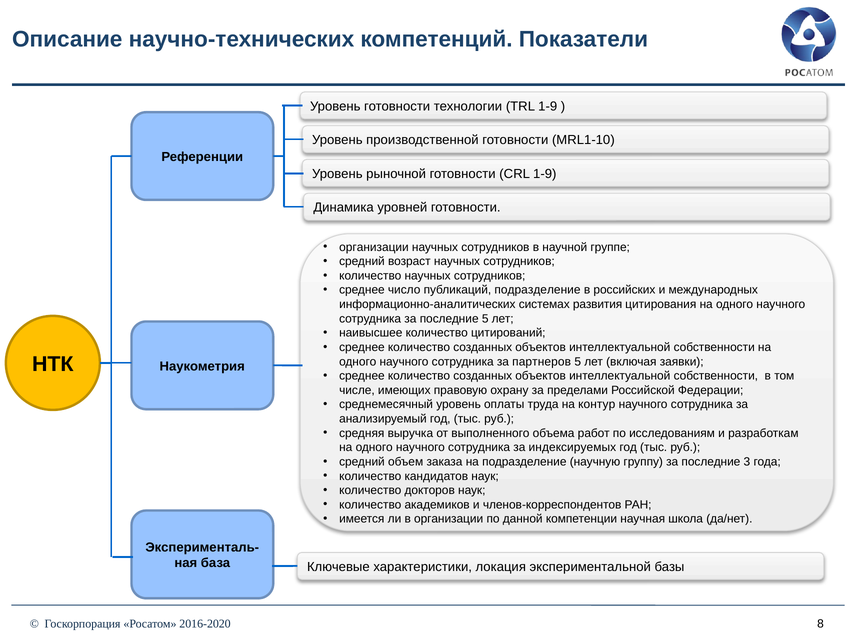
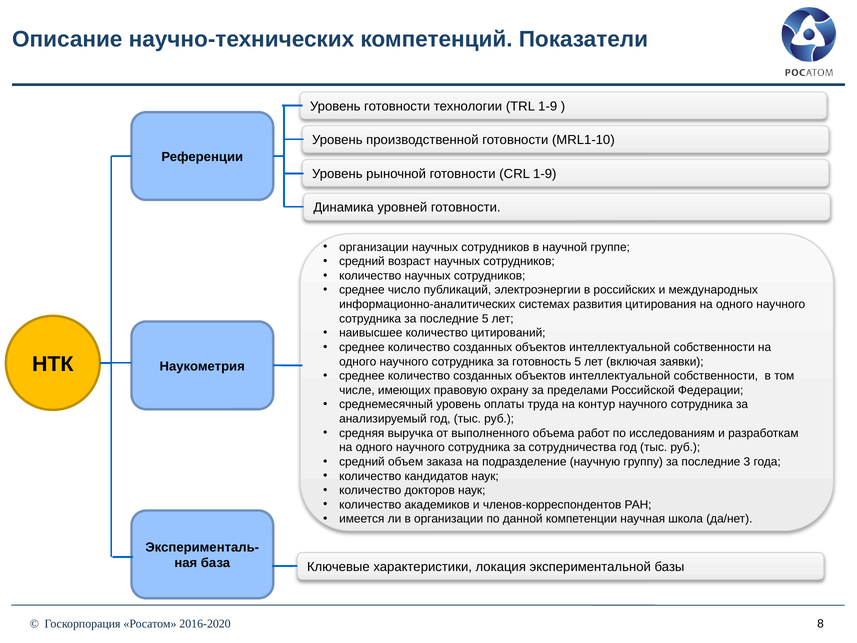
публикаций подразделение: подразделение -> электроэнергии
партнеров: партнеров -> готовность
индексируемых: индексируемых -> сотрудничества
